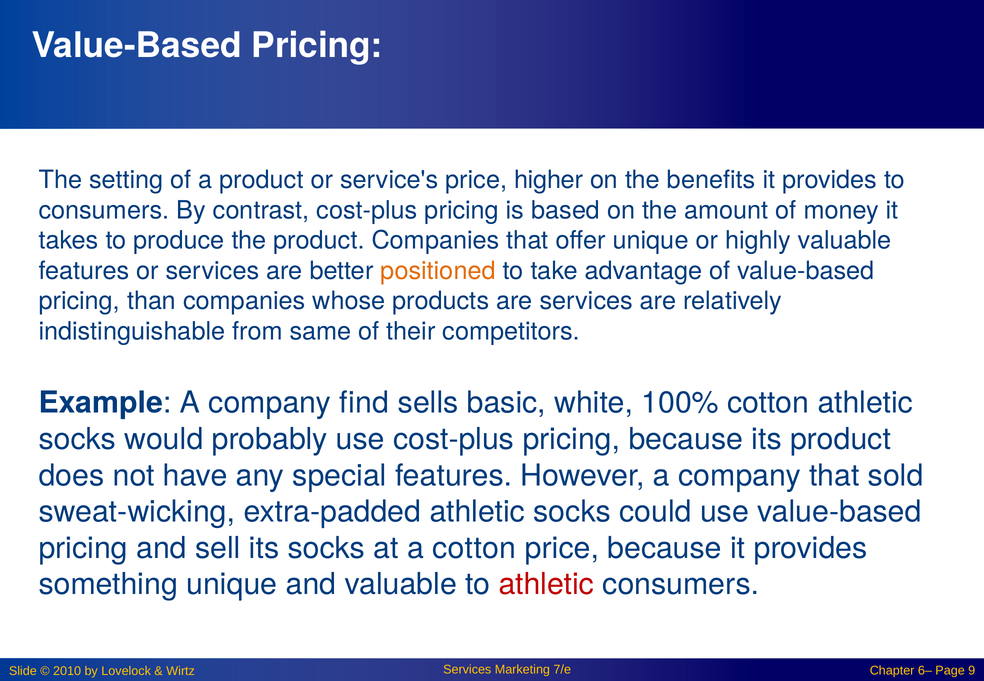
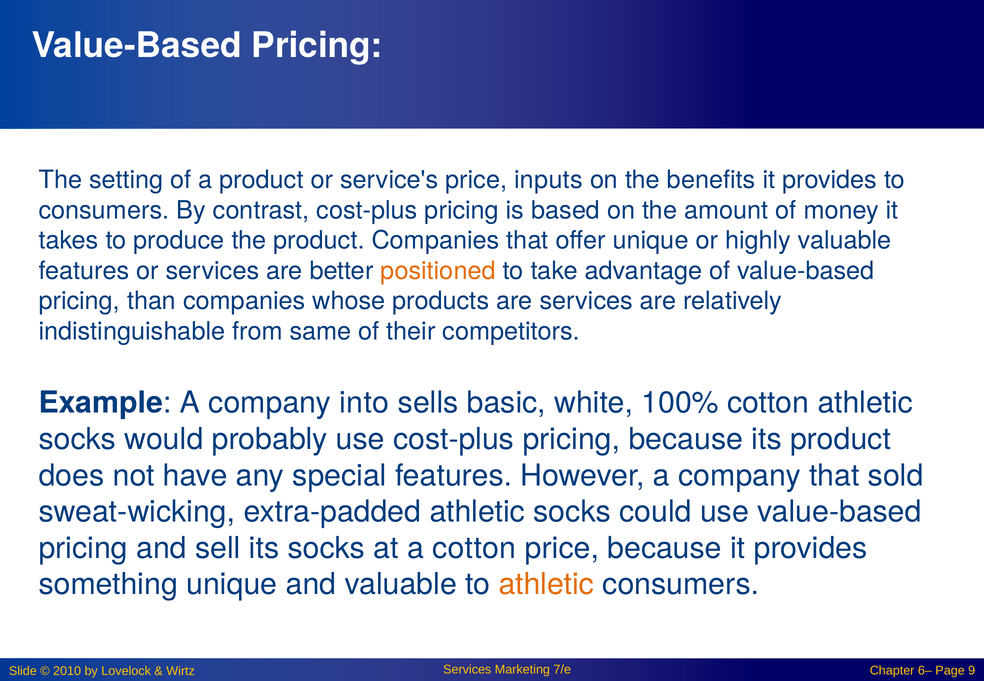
higher: higher -> inputs
find: find -> into
athletic at (546, 585) colour: red -> orange
